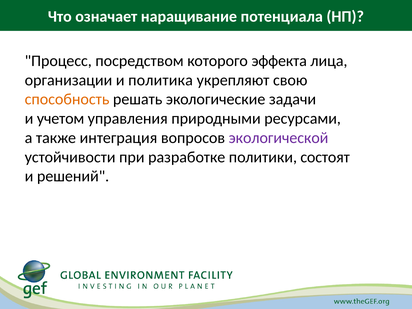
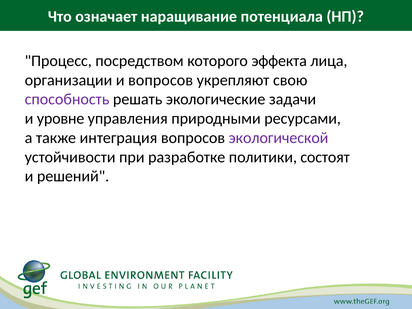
и политика: политика -> вопросов
способность colour: orange -> purple
учетом: учетом -> уровне
